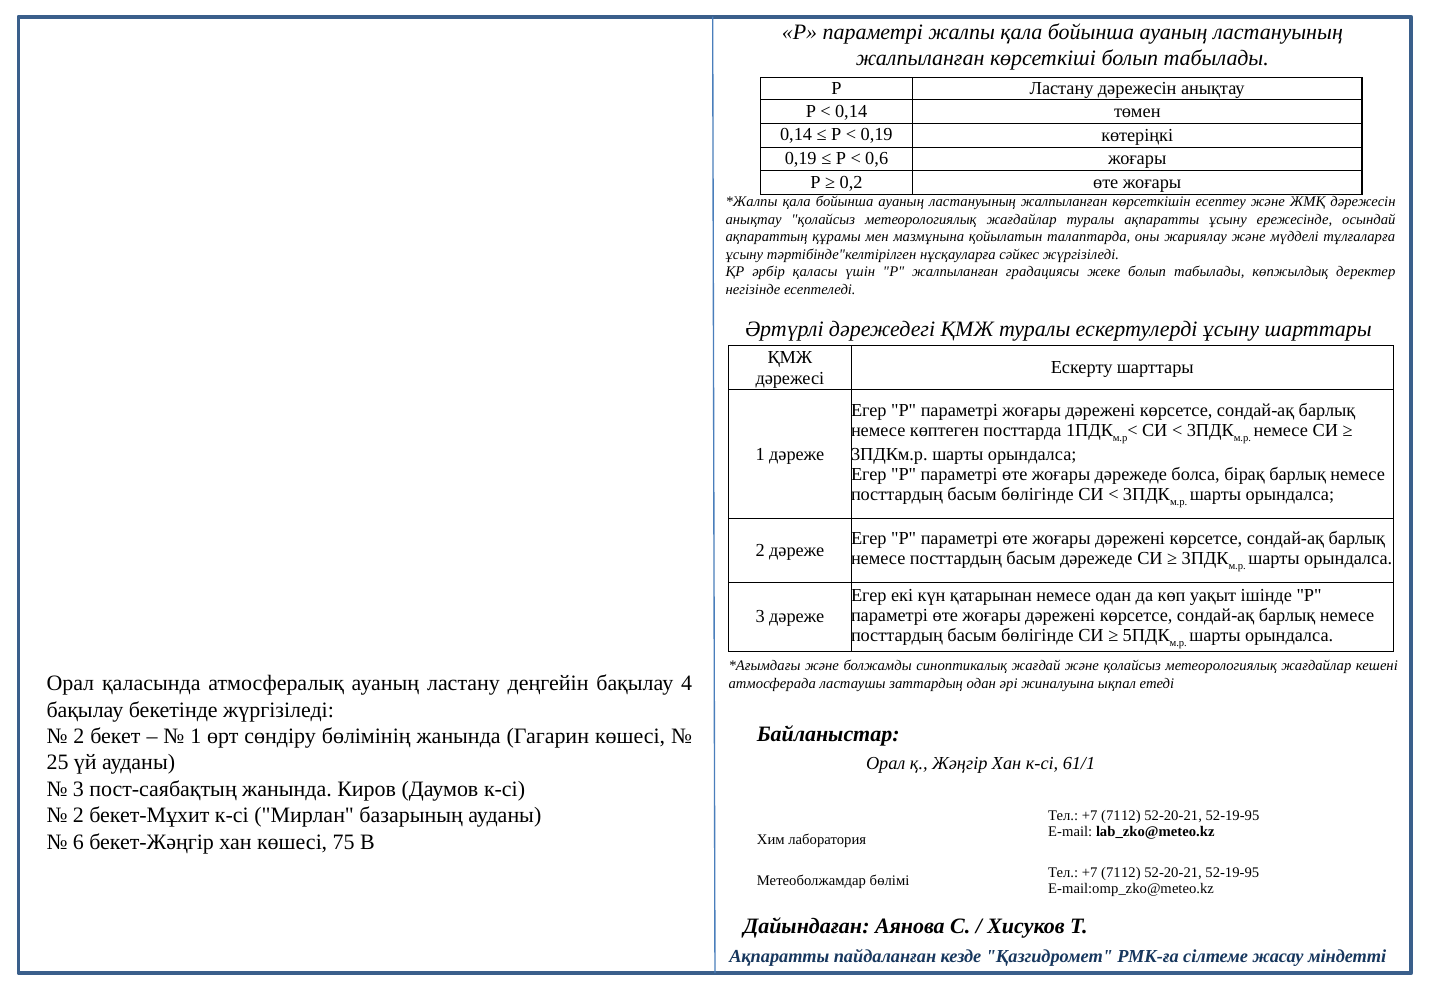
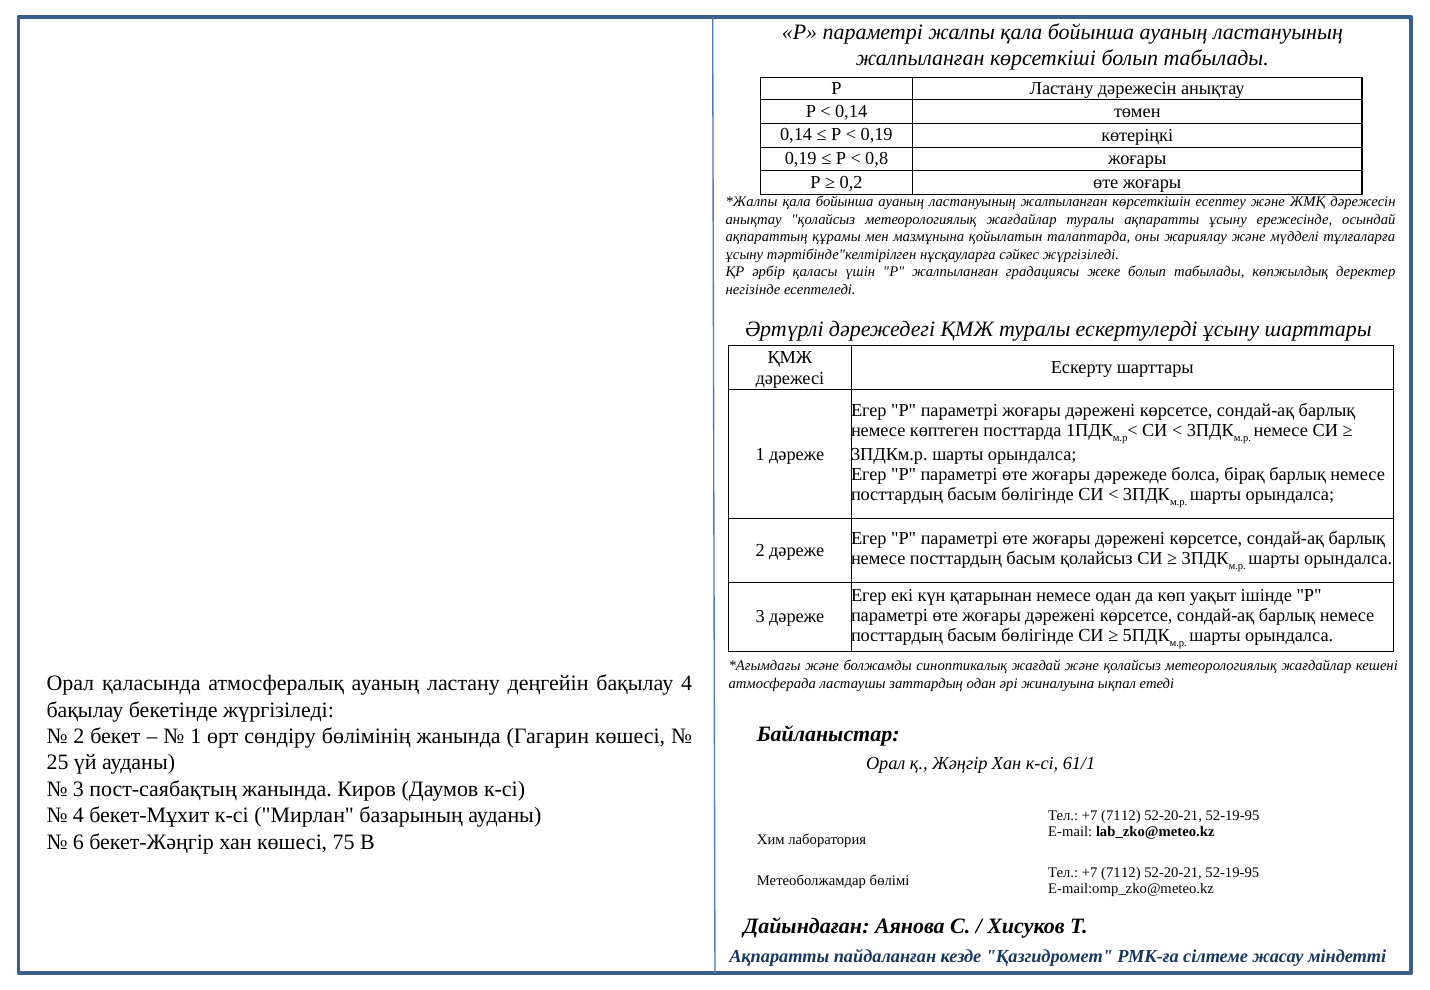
0,6: 0,6 -> 0,8
басым дәрежеде: дәрежеде -> қолайсыз
2 at (78, 815): 2 -> 4
